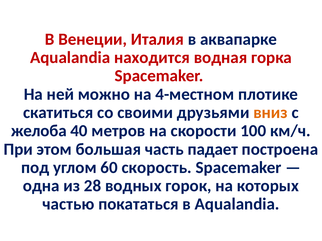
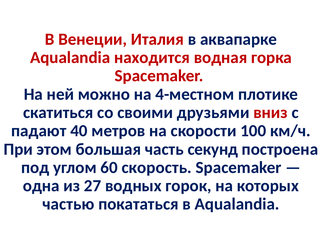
вниз colour: orange -> red
желоба: желоба -> падают
падает: падает -> секунд
28: 28 -> 27
